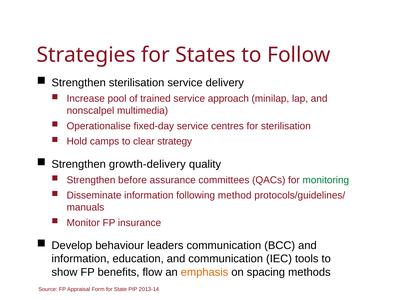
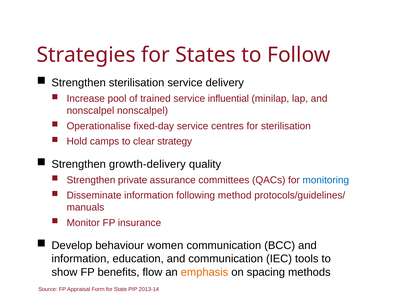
approach: approach -> influential
nonscalpel multimedia: multimedia -> nonscalpel
before: before -> private
monitoring colour: green -> blue
leaders: leaders -> women
